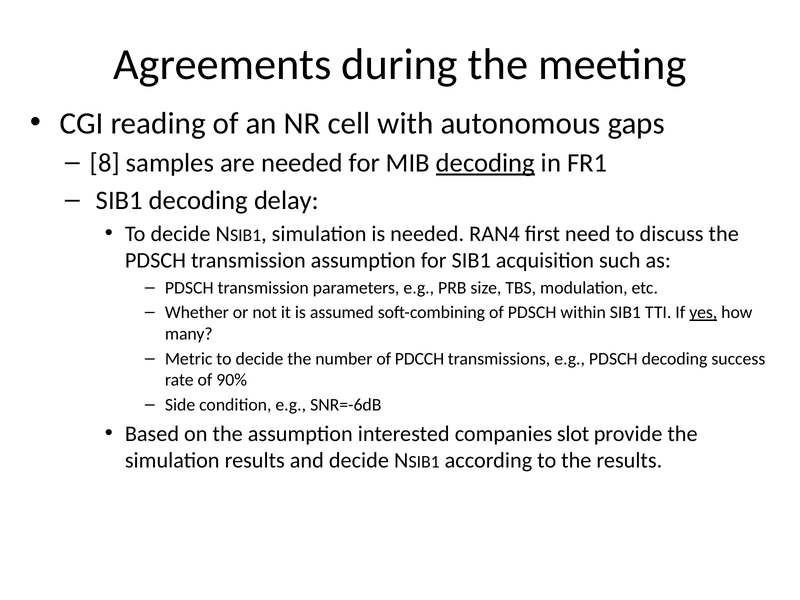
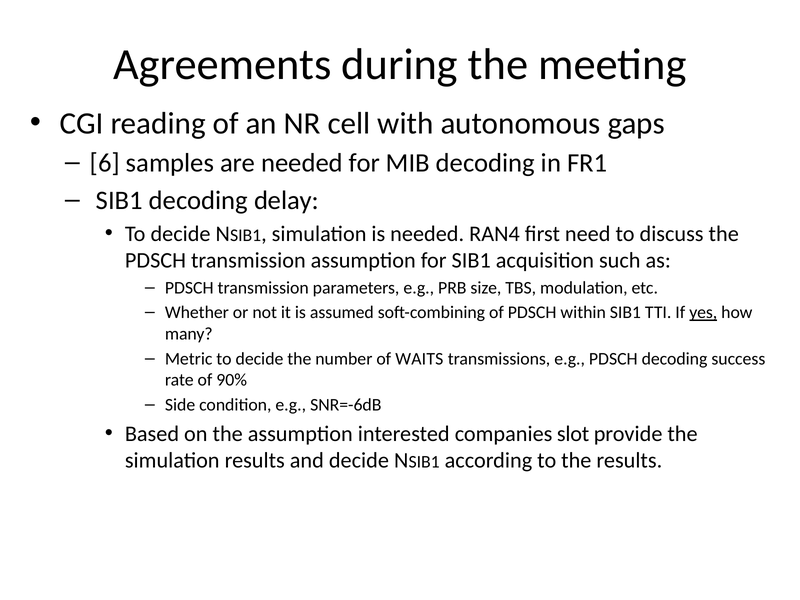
8: 8 -> 6
decoding at (485, 163) underline: present -> none
PDCCH: PDCCH -> WAITS
